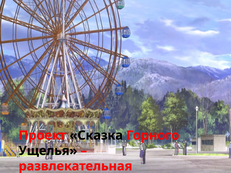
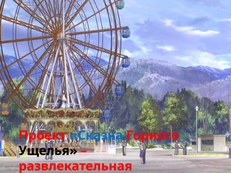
Сказка colour: black -> blue
